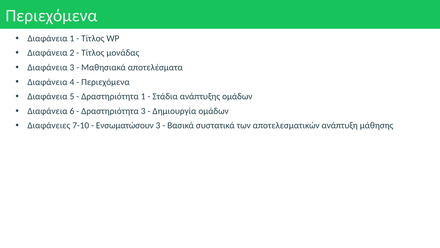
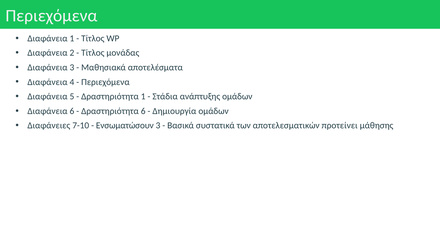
Δραστηριότητα 3: 3 -> 6
ανάπτυξη: ανάπτυξη -> προτείνει
